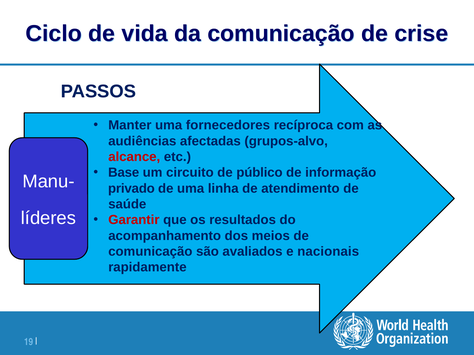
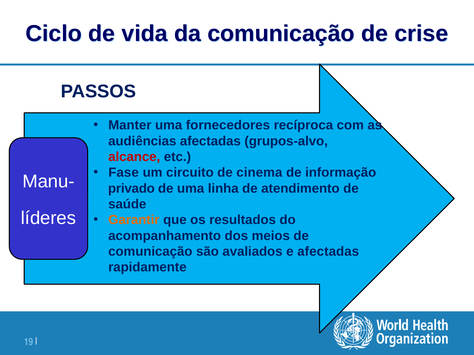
Base: Base -> Fase
público: público -> cinema
Garantir colour: red -> orange
e nacionais: nacionais -> afectadas
